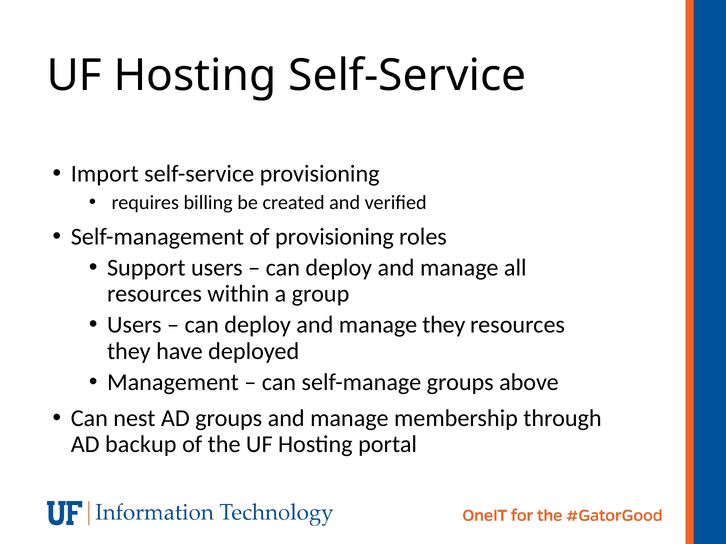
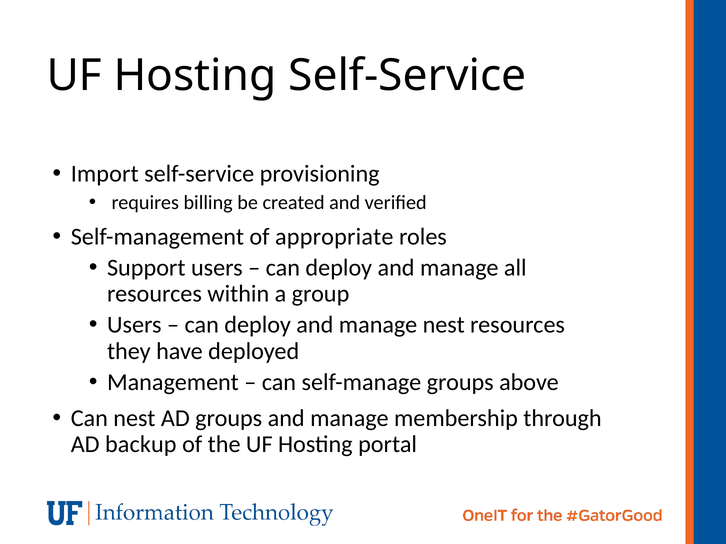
of provisioning: provisioning -> appropriate
manage they: they -> nest
